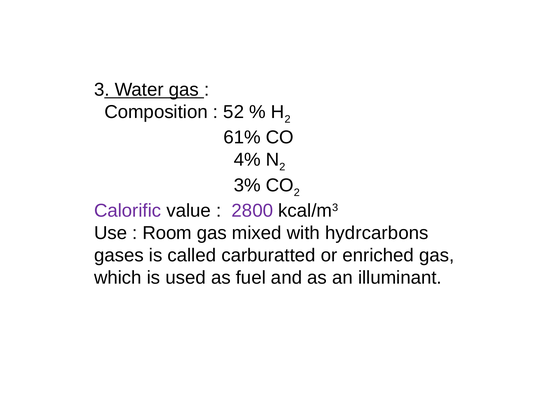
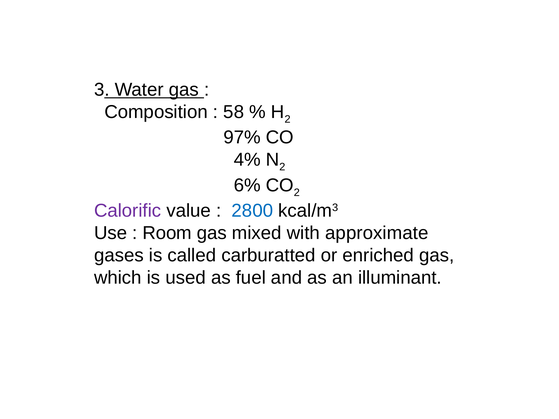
52: 52 -> 58
61%: 61% -> 97%
3%: 3% -> 6%
2800 colour: purple -> blue
hydrcarbons: hydrcarbons -> approximate
